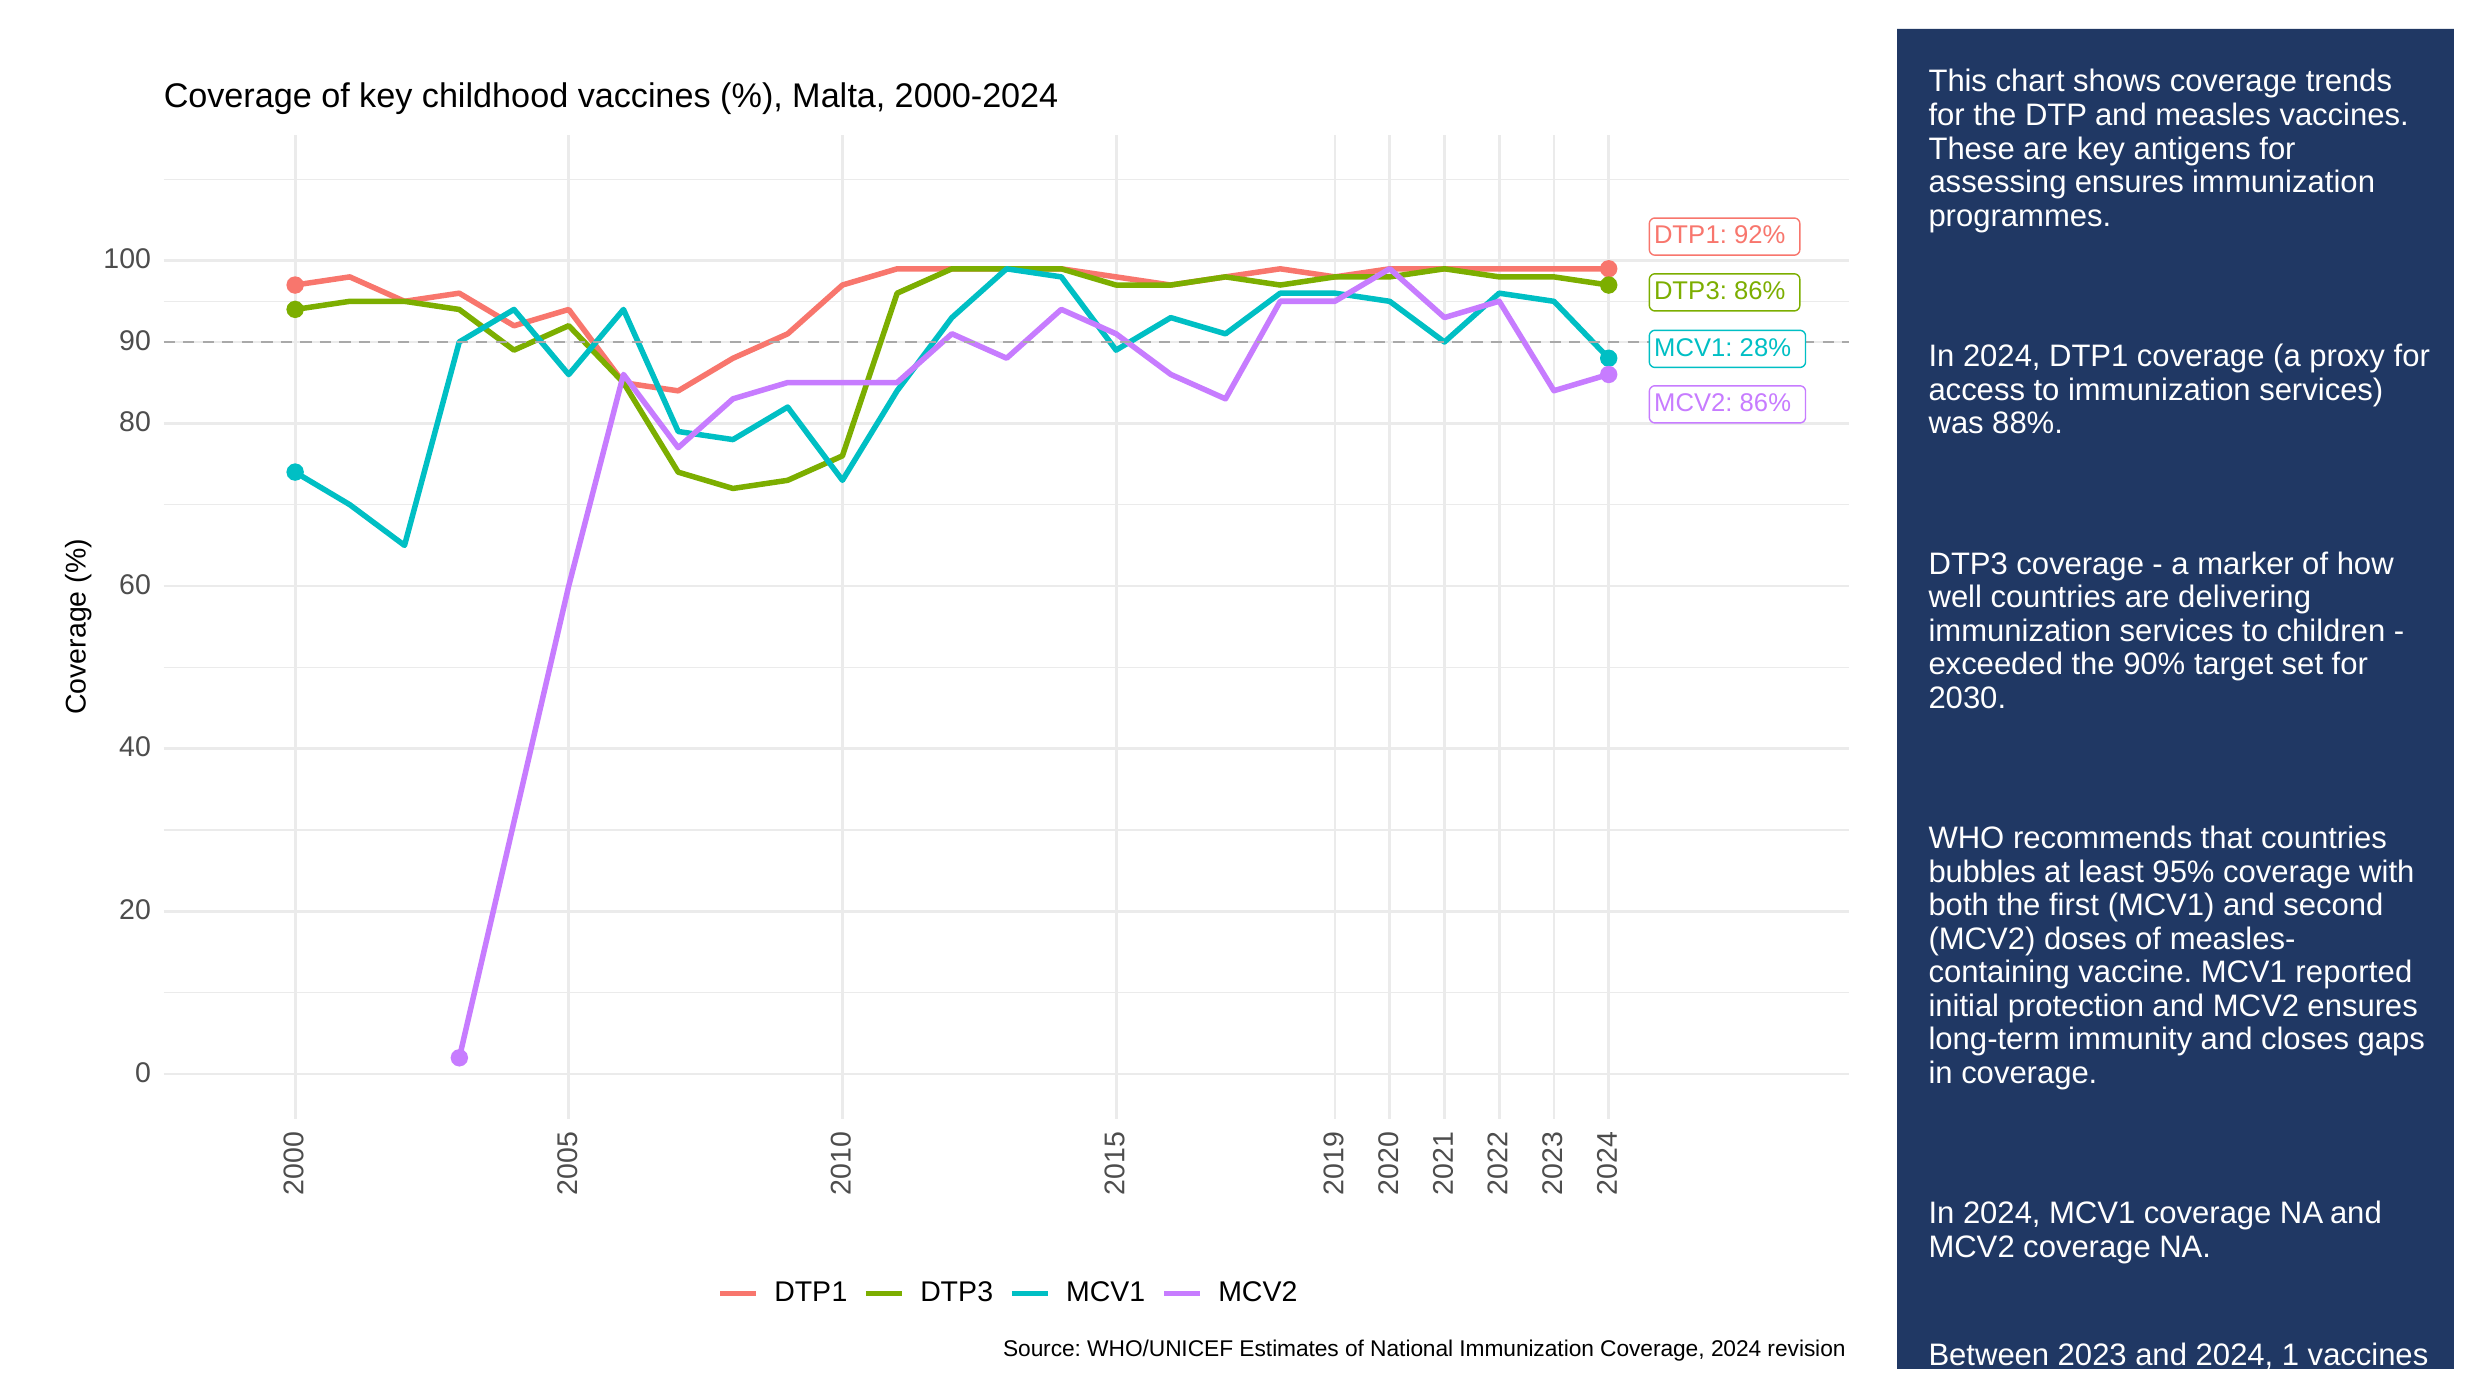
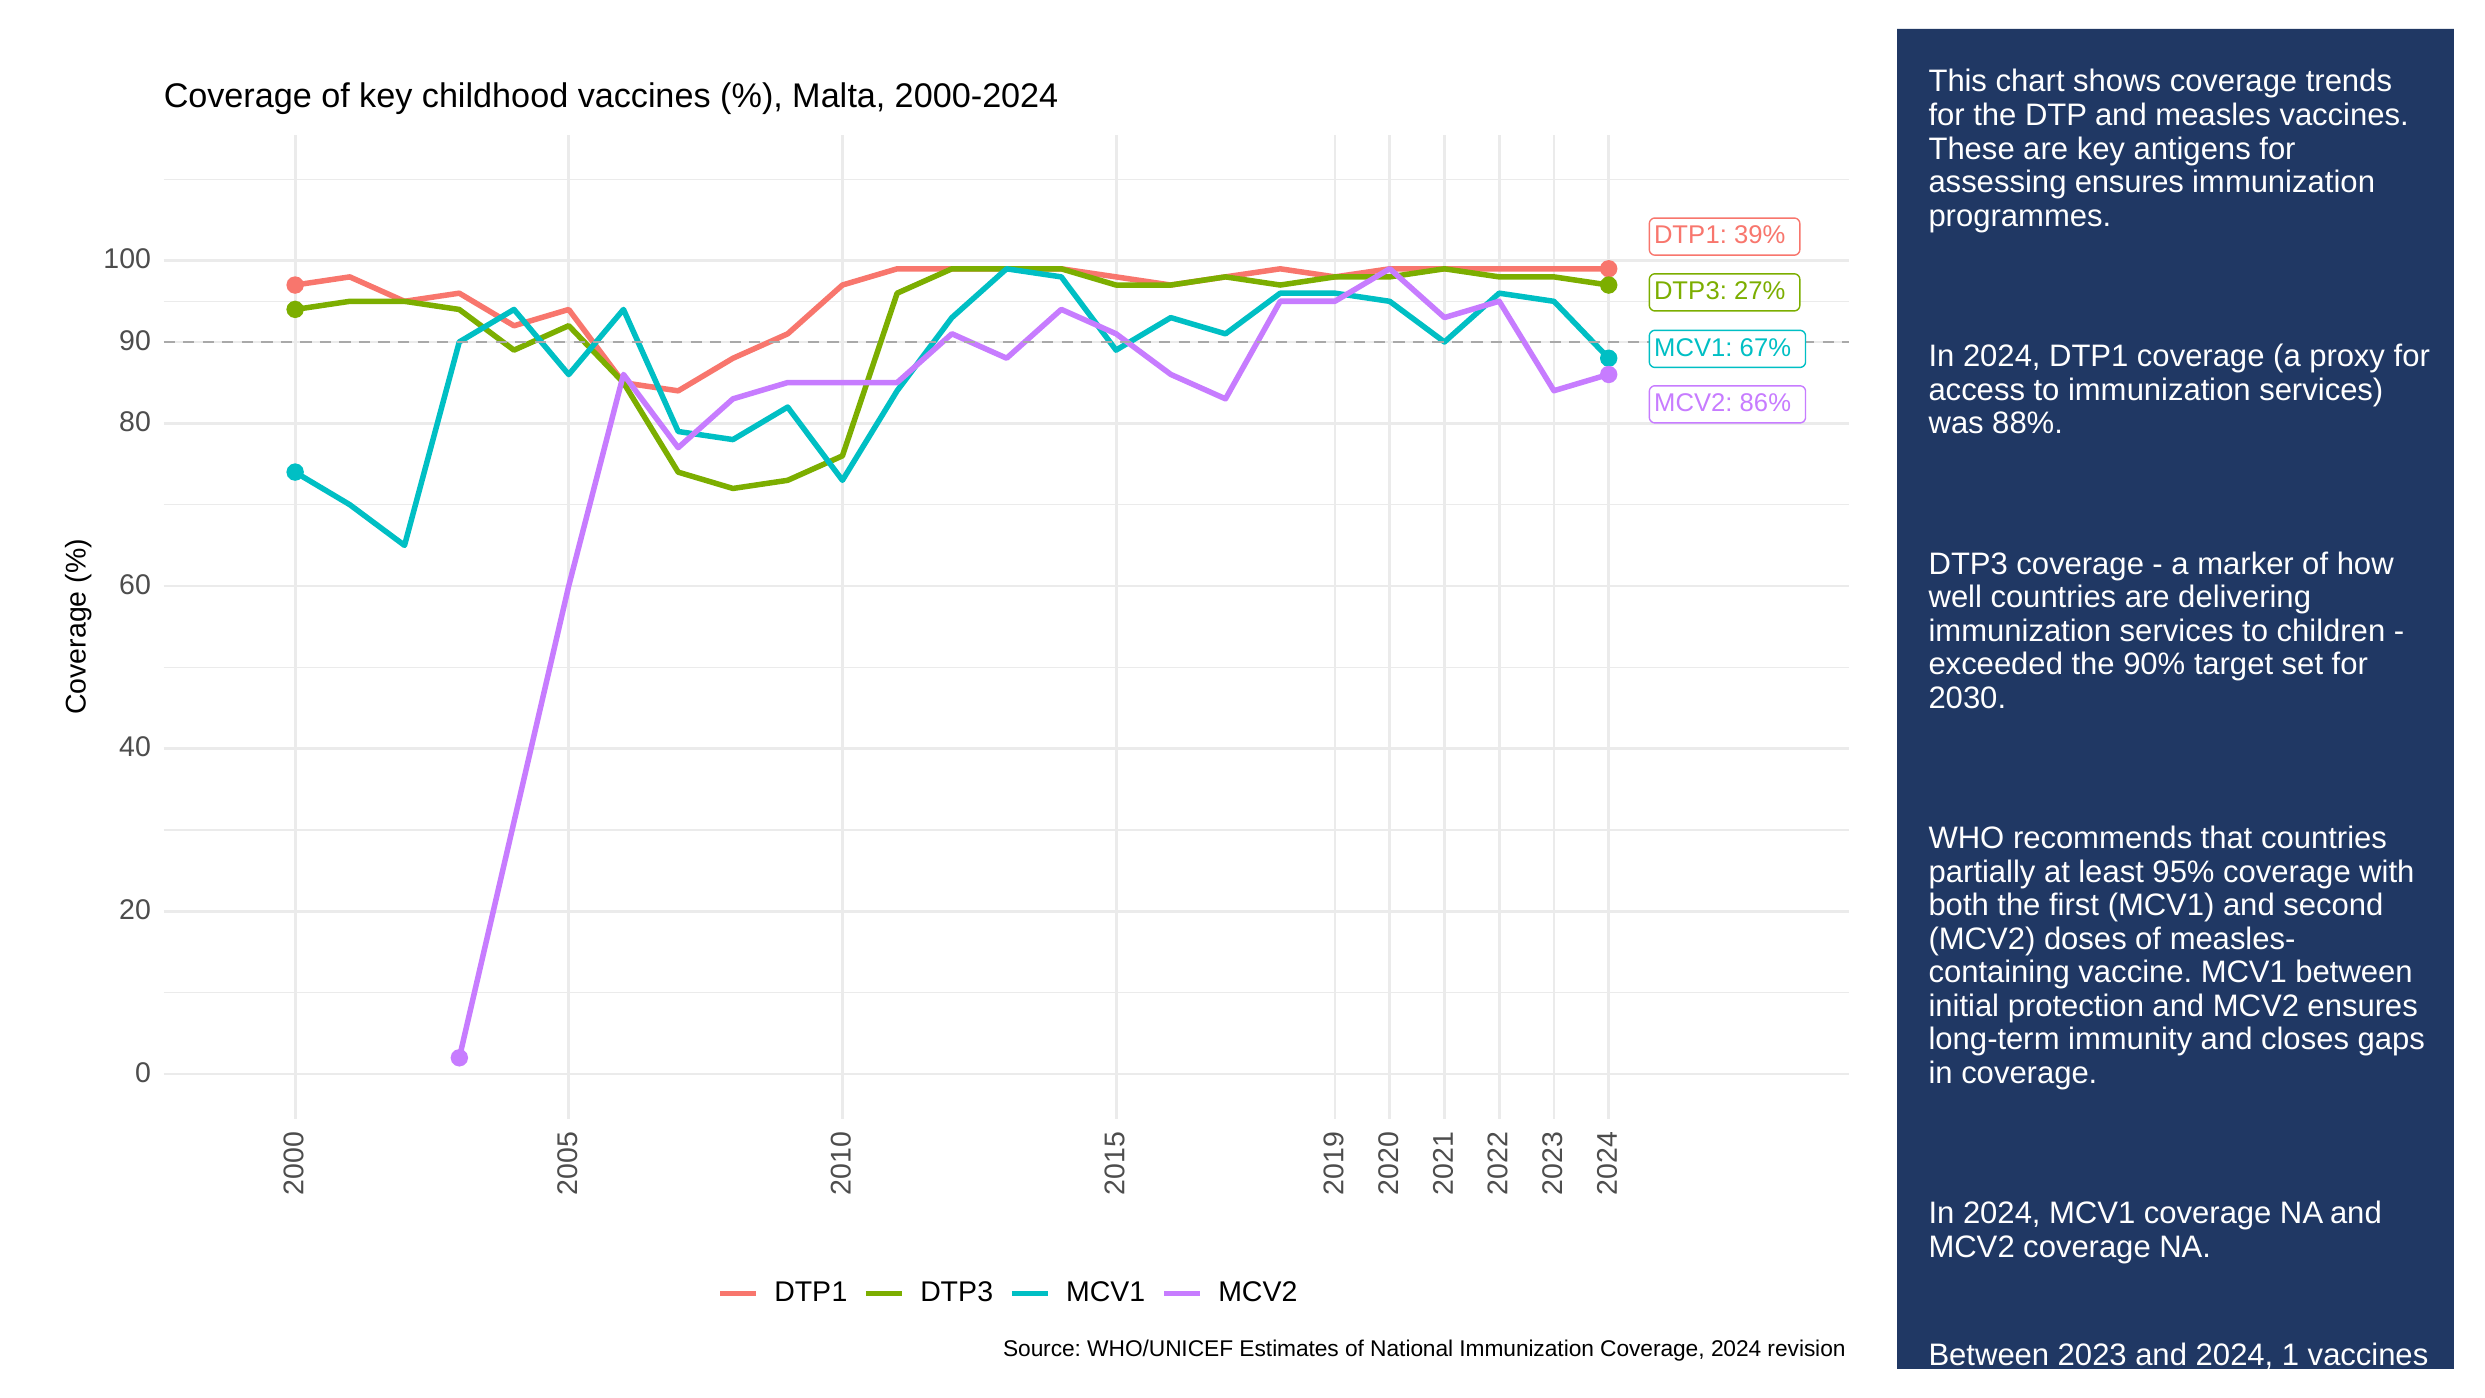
92%: 92% -> 39%
DTP3 86%: 86% -> 27%
28%: 28% -> 67%
bubbles: bubbles -> partially
MCV1 reported: reported -> between
